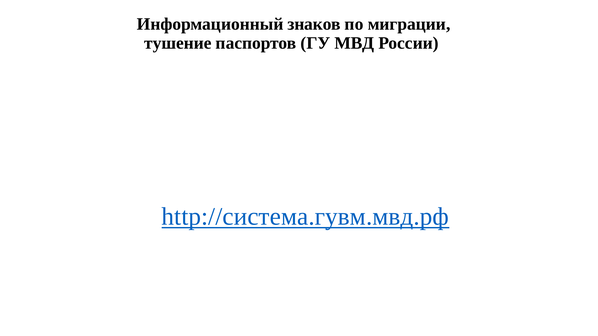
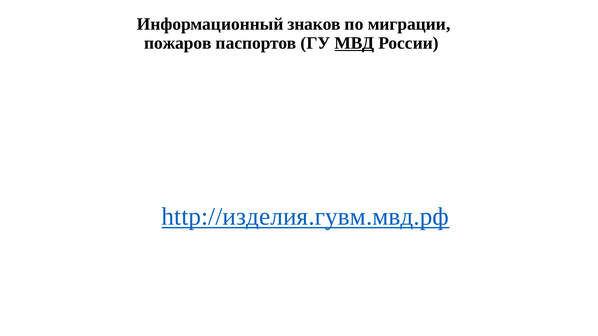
тушение: тушение -> пожаров
МВД underline: none -> present
http://система.гувм.мвд.рф: http://система.гувм.мвд.рф -> http://изделия.гувм.мвд.рф
